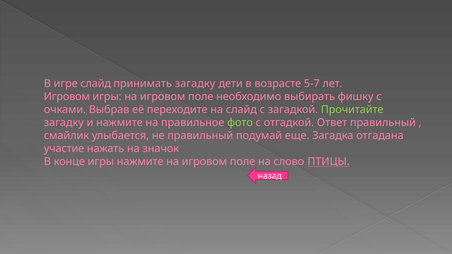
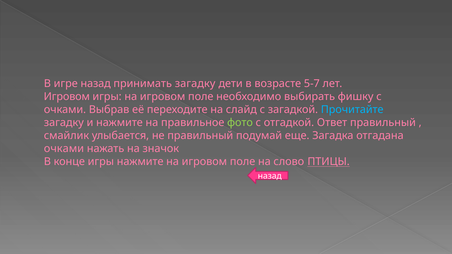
игре слайд: слайд -> назад
Прочитайте colour: light green -> light blue
участие at (64, 149): участие -> очками
